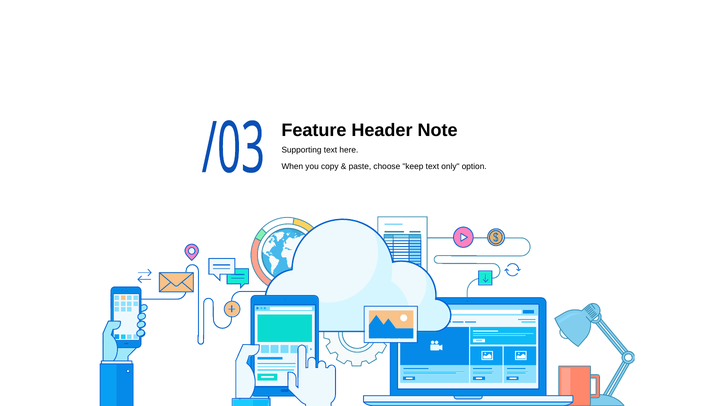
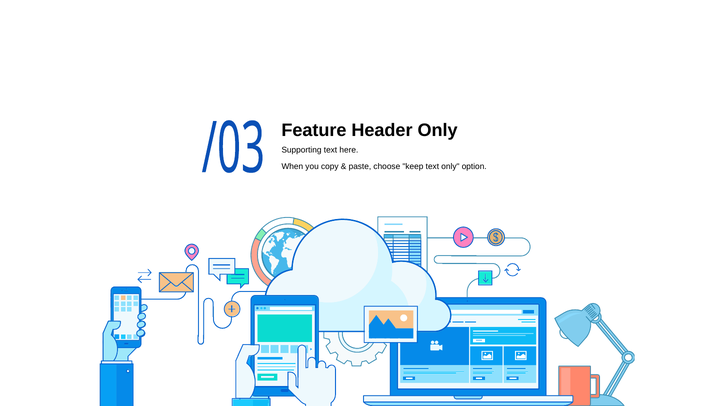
Header Note: Note -> Only
